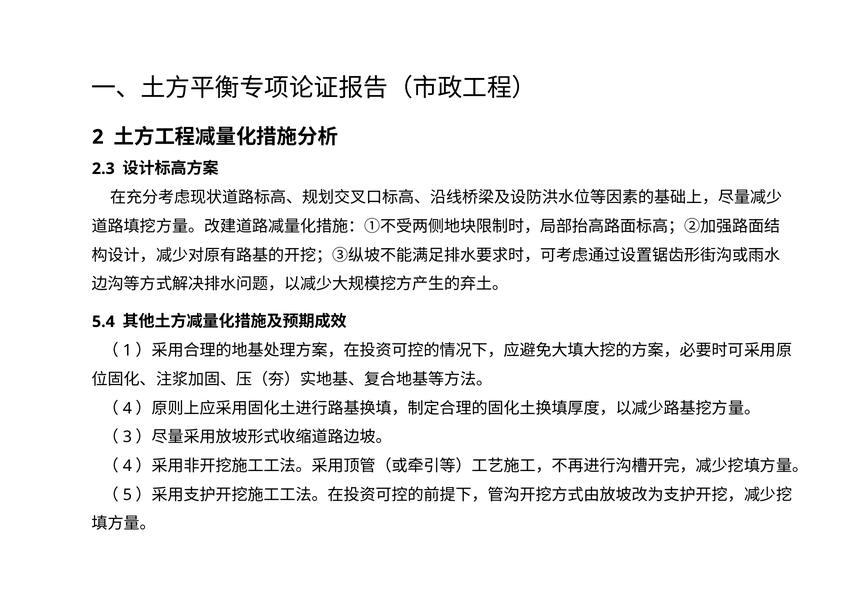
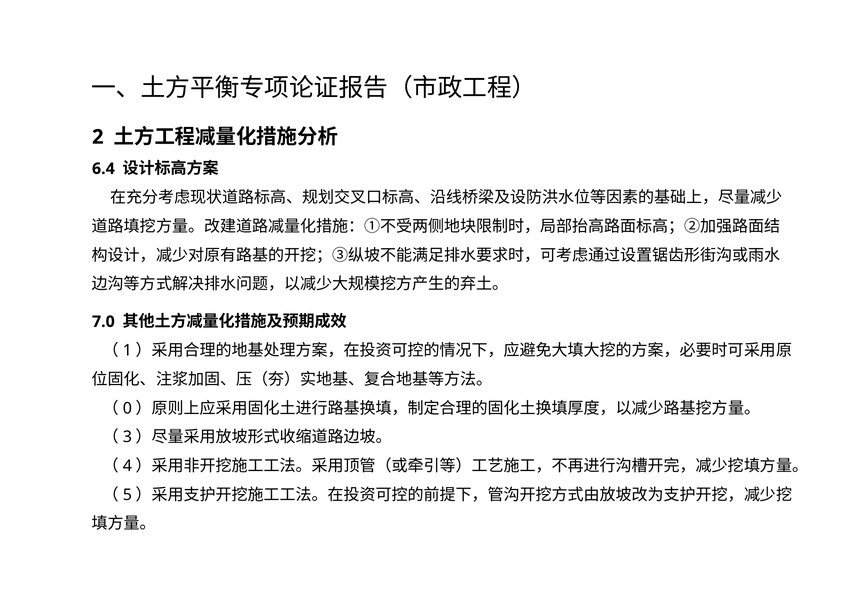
2.3: 2.3 -> 6.4
5.4: 5.4 -> 7.0
4 at (127, 408): 4 -> 0
